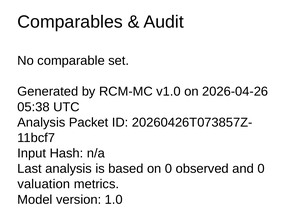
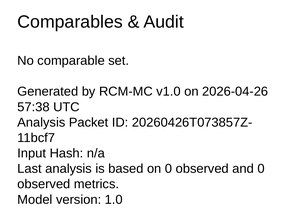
05:38: 05:38 -> 57:38
valuation at (44, 185): valuation -> observed
